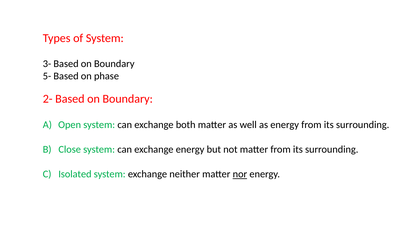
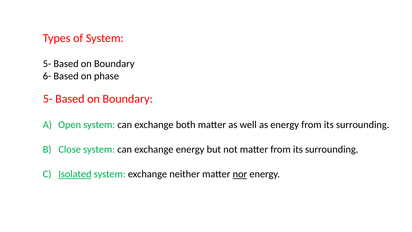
3- at (47, 64): 3- -> 5-
5-: 5- -> 6-
2- at (48, 99): 2- -> 5-
Isolated underline: none -> present
